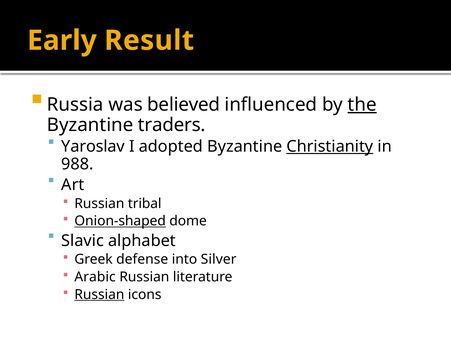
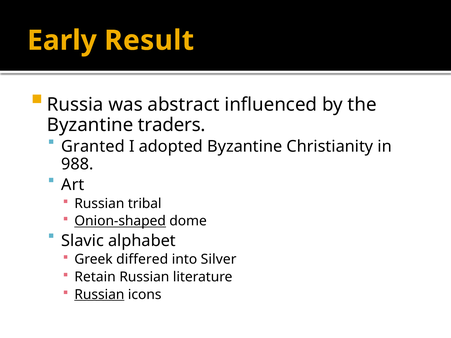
believed: believed -> abstract
the underline: present -> none
Yaroslav: Yaroslav -> Granted
Christianity underline: present -> none
defense: defense -> differed
Arabic: Arabic -> Retain
